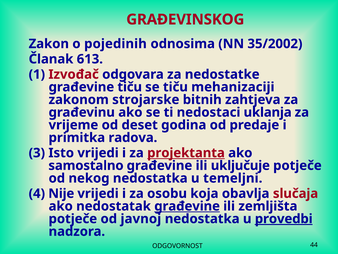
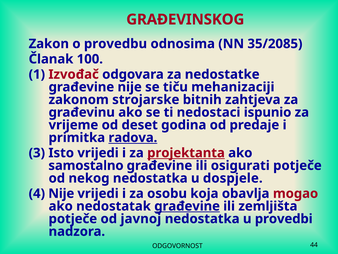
pojedinih: pojedinih -> provedbu
35/2002: 35/2002 -> 35/2085
613: 613 -> 100
građevine tiču: tiču -> nije
uklanja: uklanja -> ispunio
radova underline: none -> present
uključuje: uključuje -> osigurati
temeljni: temeljni -> dospjele
slučaja: slučaja -> mogao
provedbi underline: present -> none
